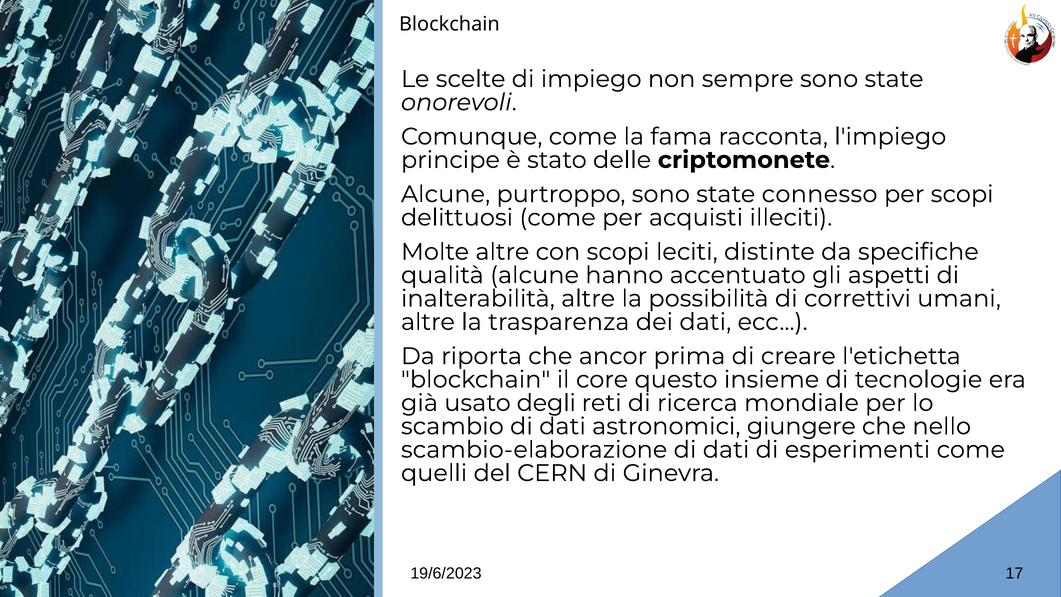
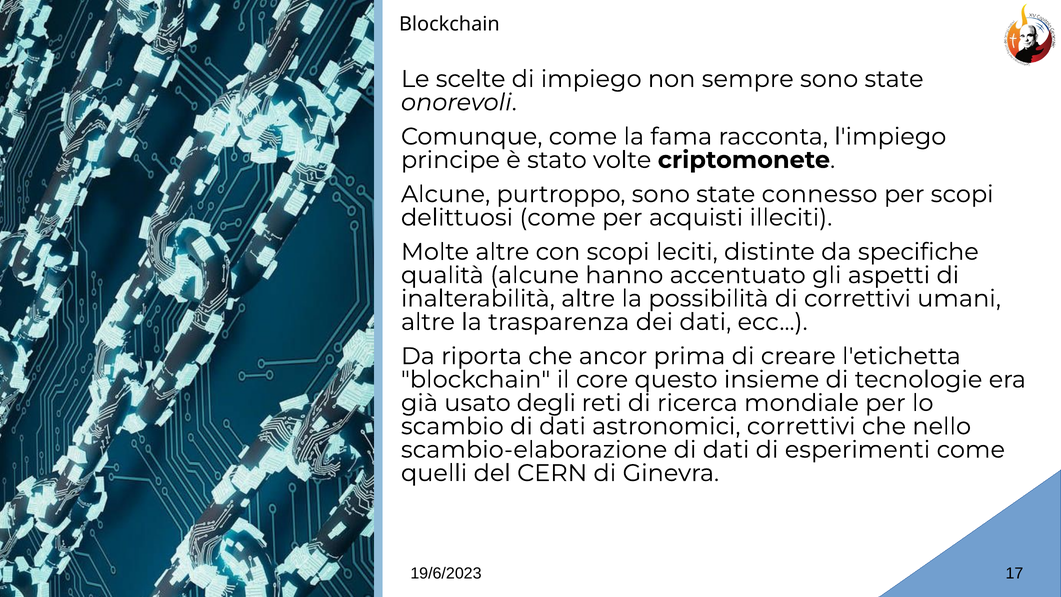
delle: delle -> volte
astronomici giungere: giungere -> correttivi
